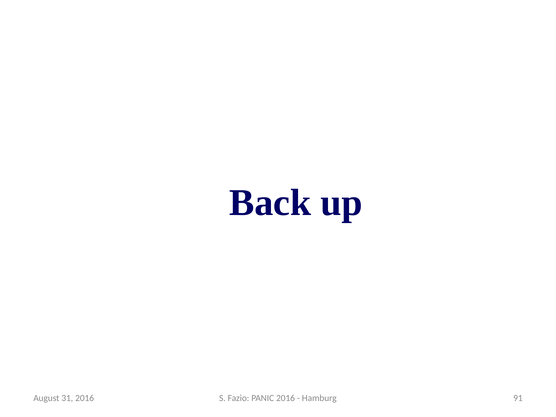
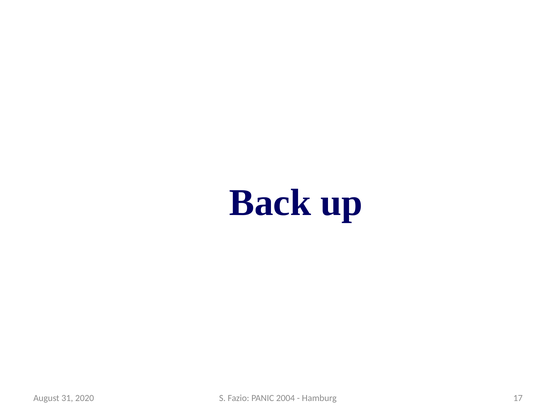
PANIC 2016: 2016 -> 2004
91: 91 -> 17
31 2016: 2016 -> 2020
